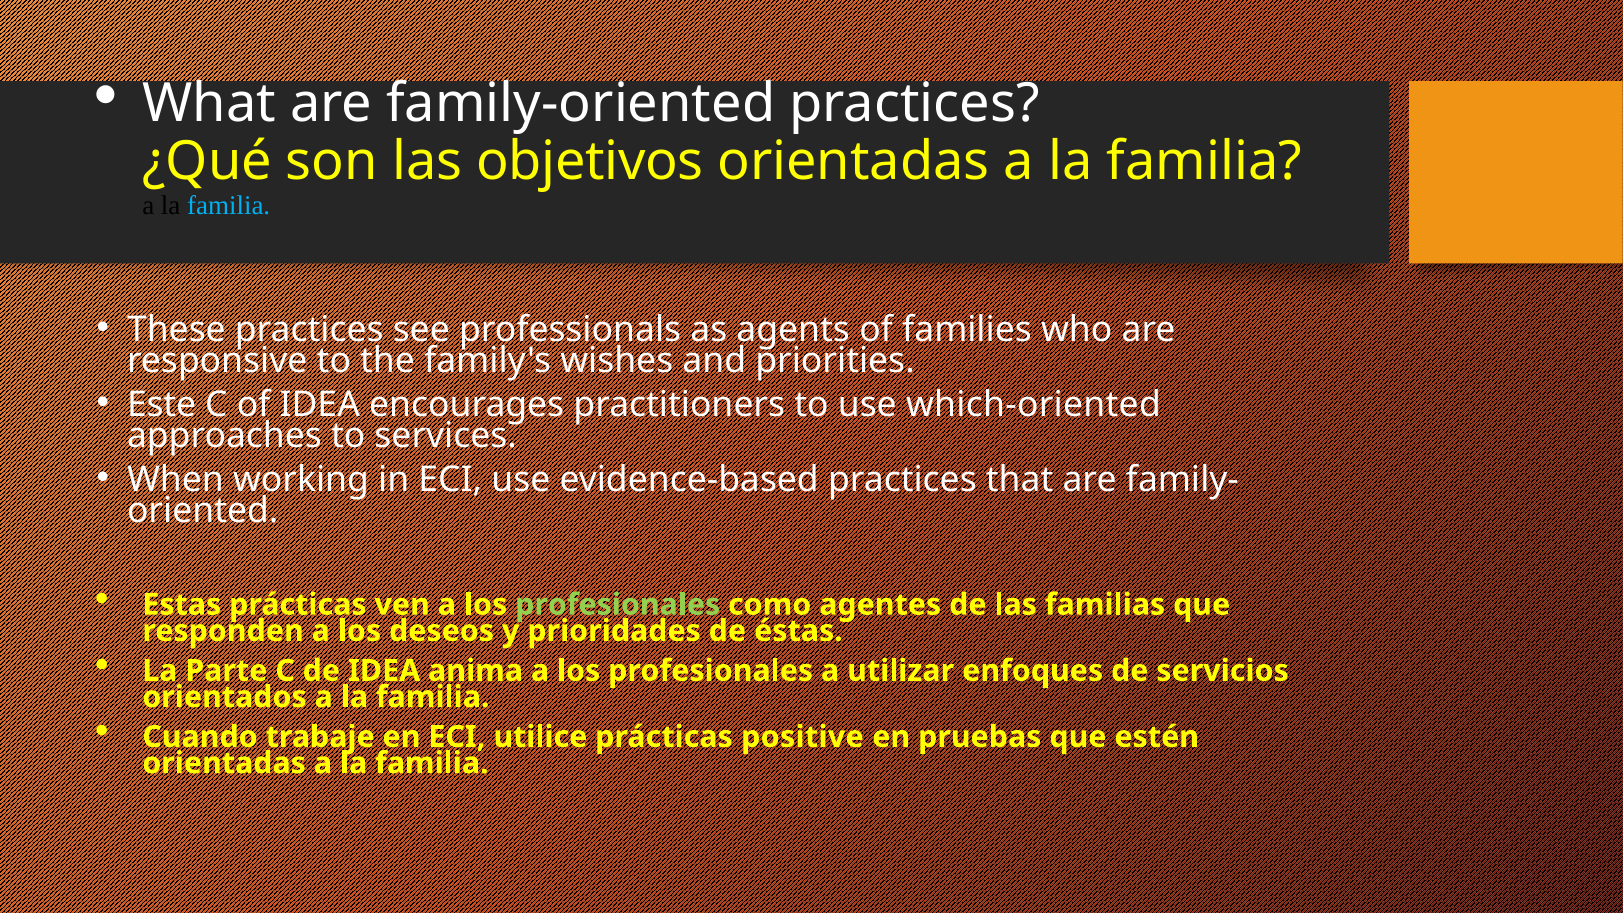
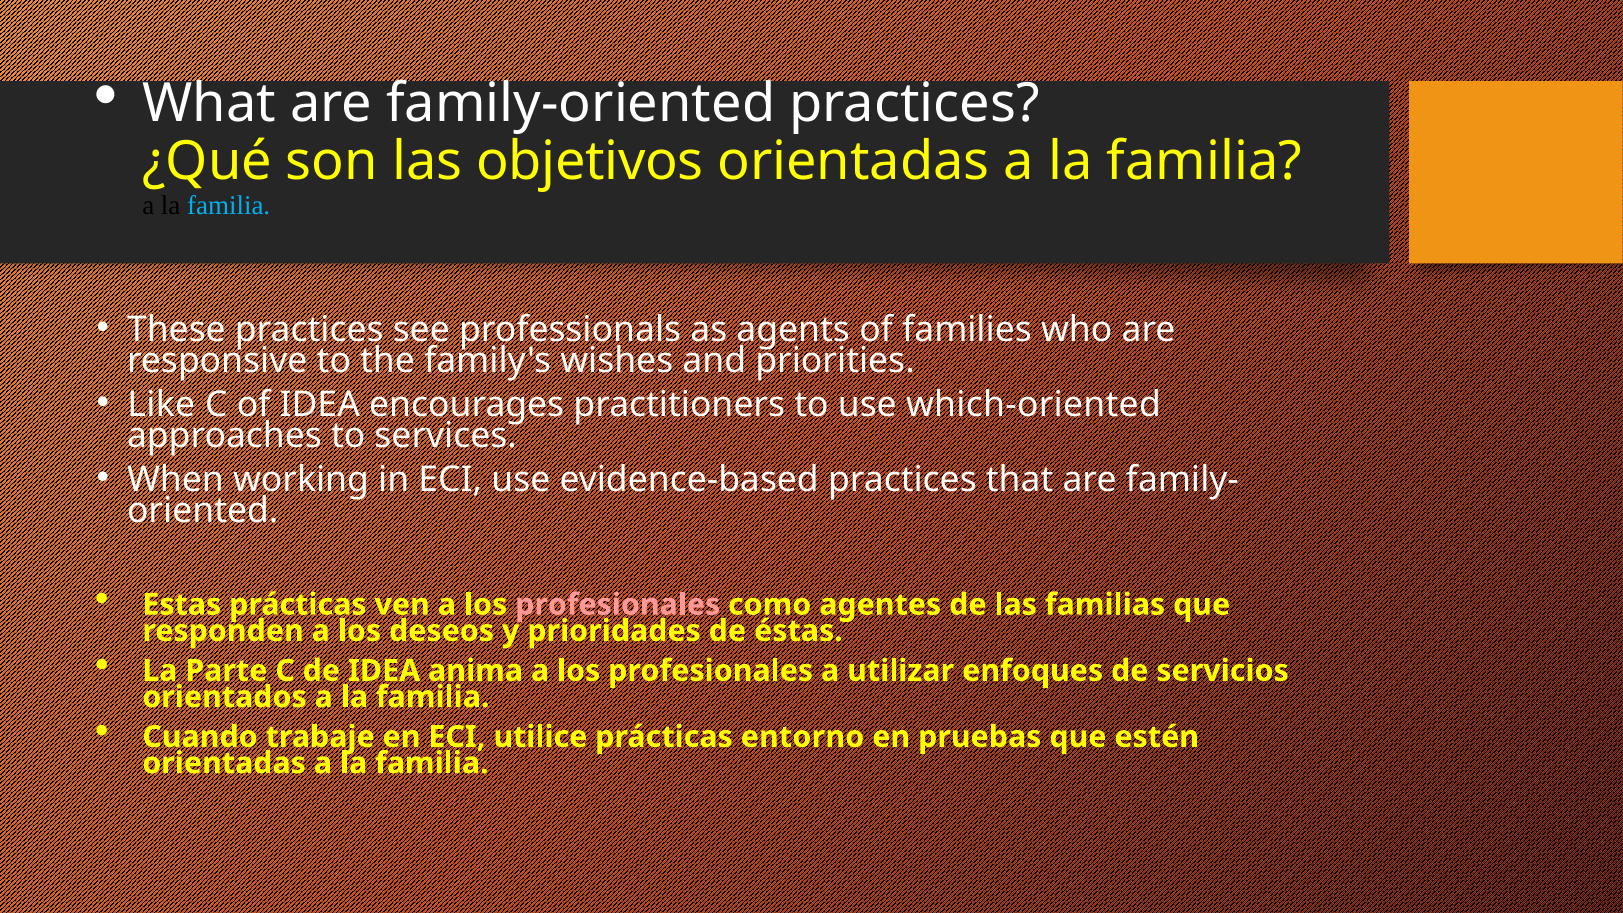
Este: Este -> Like
profesionales at (618, 605) colour: light green -> pink
positive: positive -> entorno
